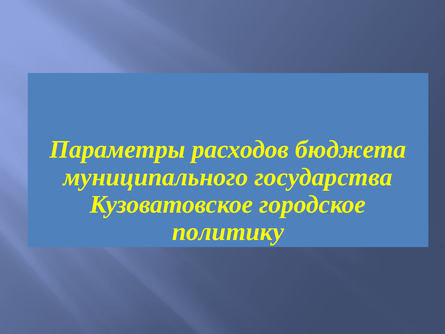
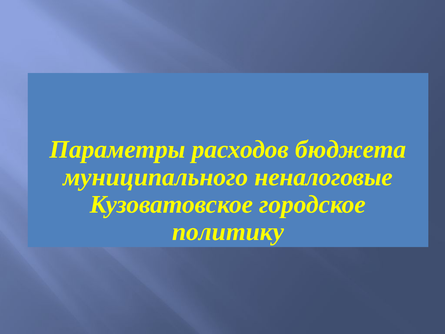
государства: государства -> неналоговые
